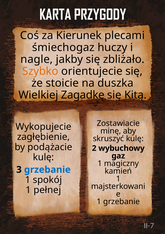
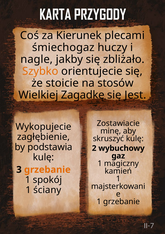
duszka: duszka -> stosów
Kitą: Kitą -> Jest
podążacie: podążacie -> podstawia
grzebanie at (47, 170) colour: blue -> orange
pełnej: pełnej -> ściany
